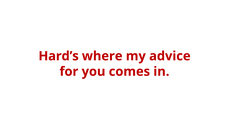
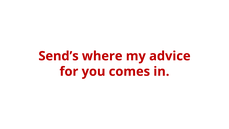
Hard’s: Hard’s -> Send’s
